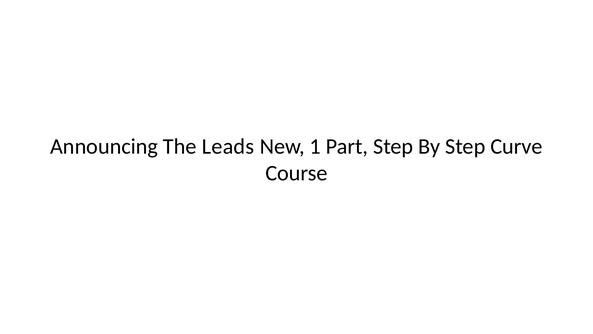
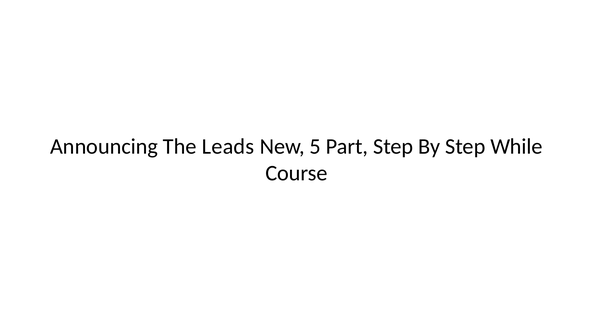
1: 1 -> 5
Curve: Curve -> While
